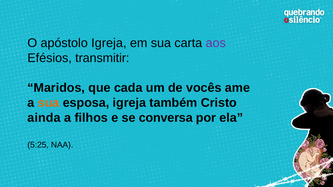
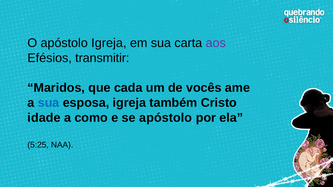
sua at (49, 103) colour: orange -> blue
ainda: ainda -> idade
filhos: filhos -> como
se conversa: conversa -> apóstolo
